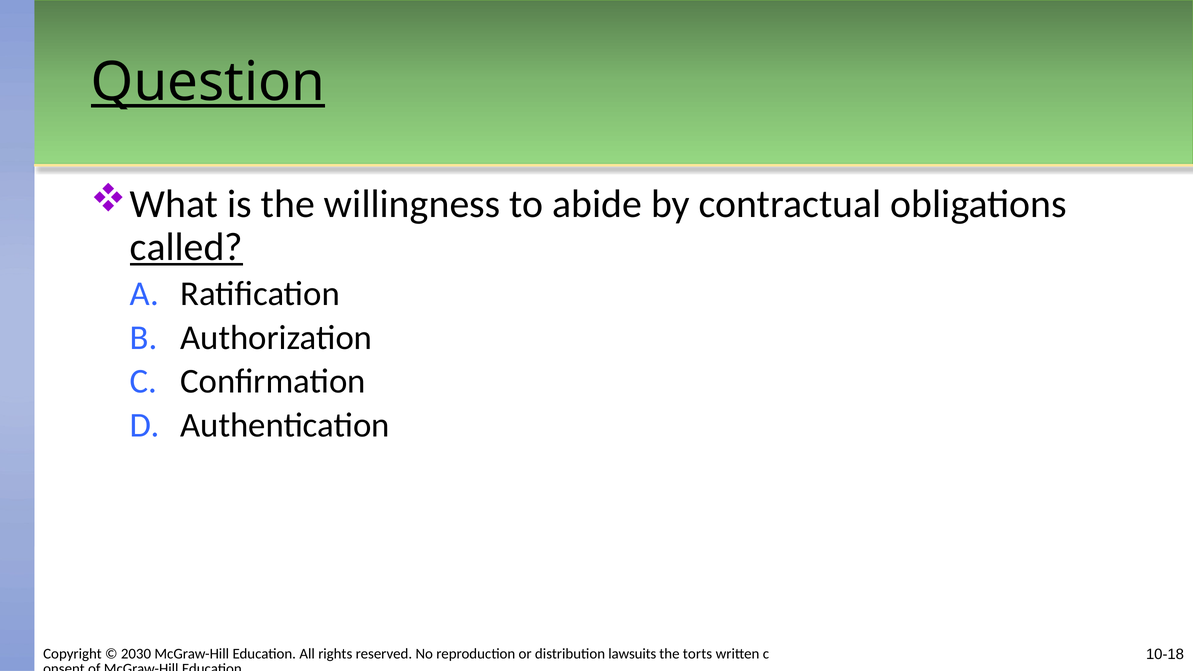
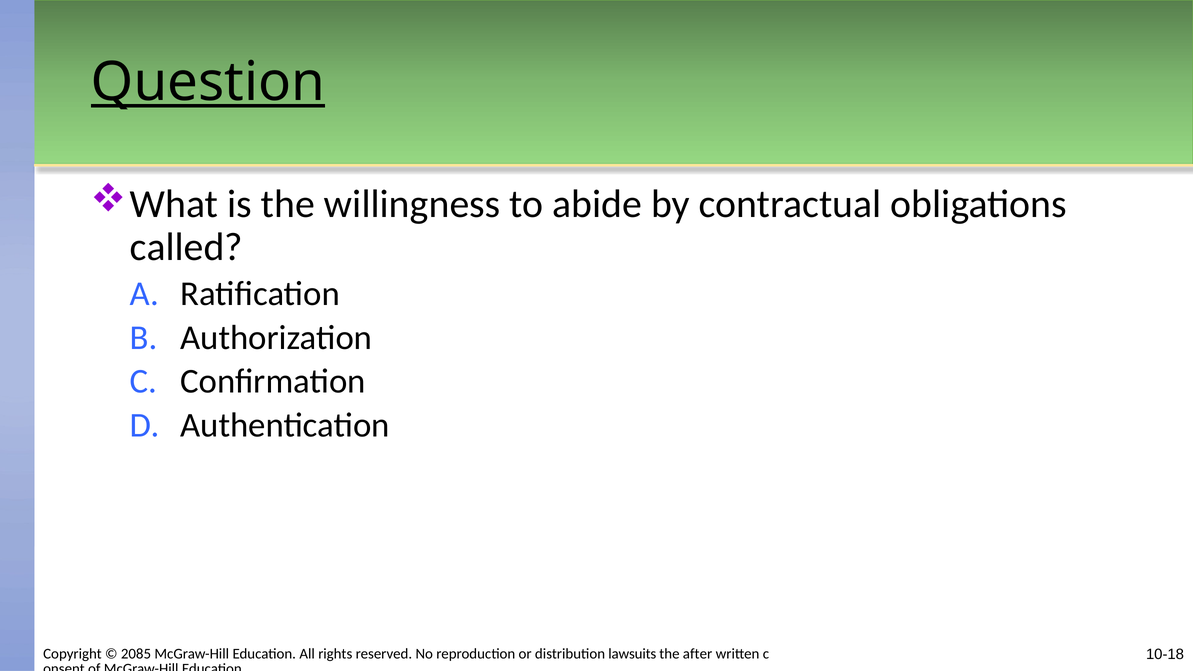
called underline: present -> none
2030: 2030 -> 2085
torts: torts -> after
